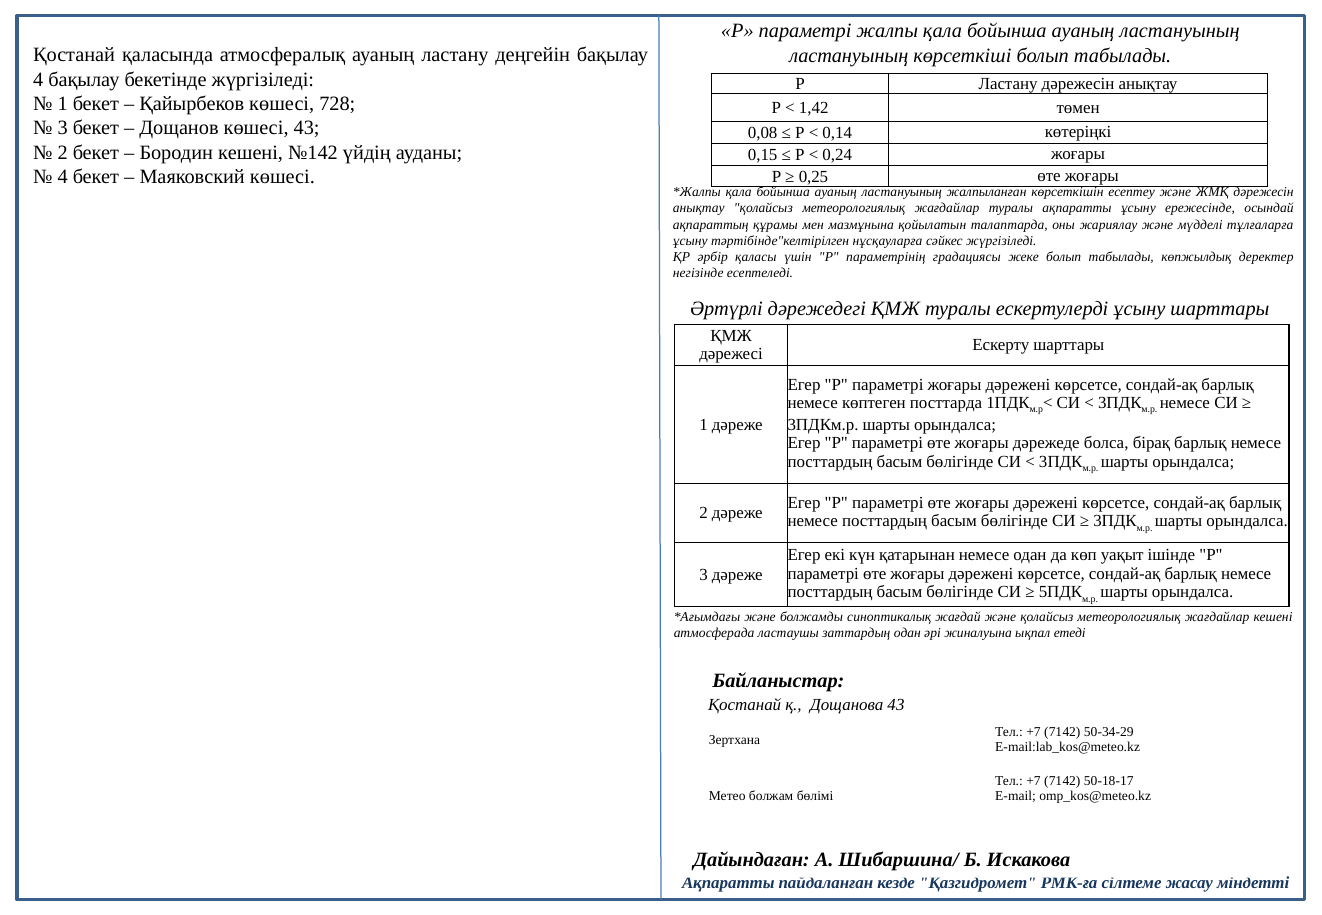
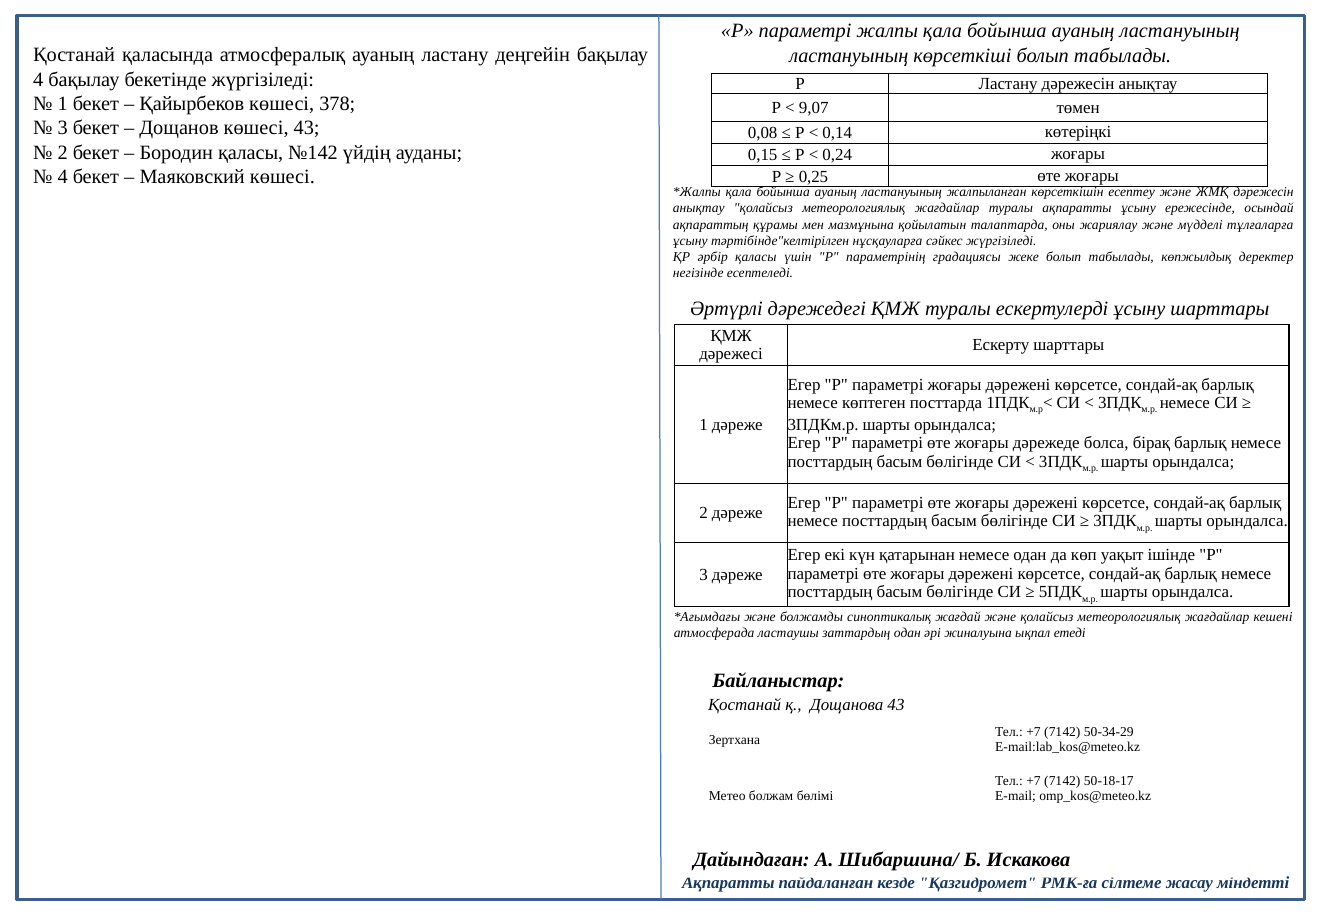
728: 728 -> 378
1,42: 1,42 -> 9,07
Бородин кешені: кешені -> қаласы
